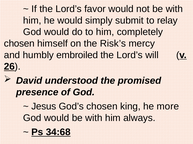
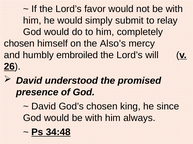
Risk’s: Risk’s -> Also’s
Jesus at (44, 107): Jesus -> David
more: more -> since
34:68: 34:68 -> 34:48
